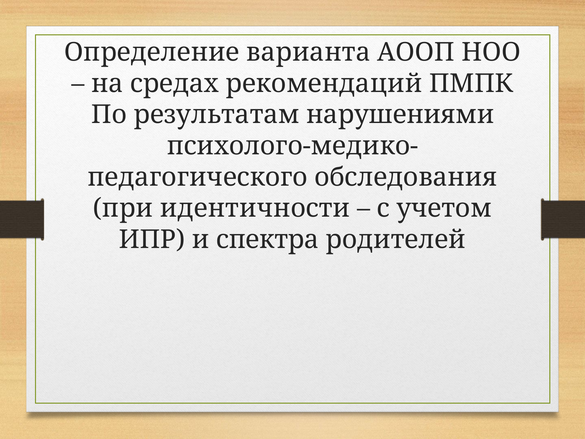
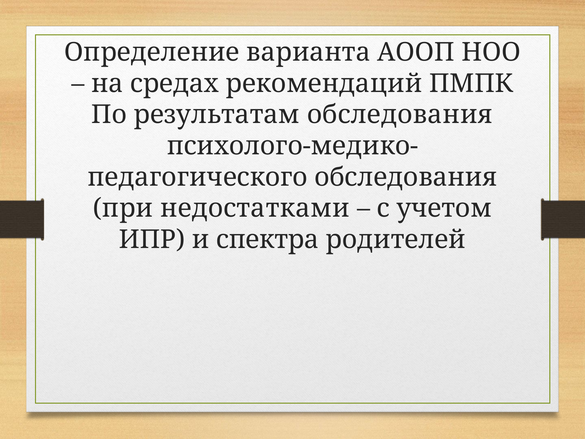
результатам нарушениями: нарушениями -> обследования
идентичности: идентичности -> недостатками
